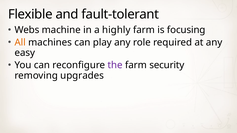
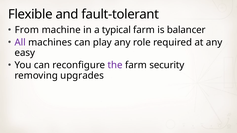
Webs: Webs -> From
highly: highly -> typical
focusing: focusing -> balancer
All colour: orange -> purple
